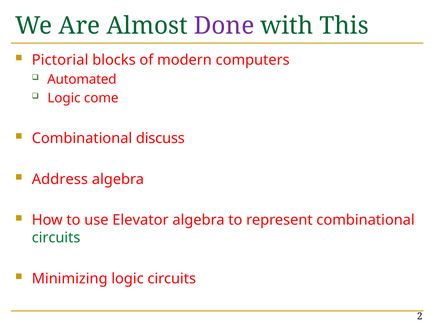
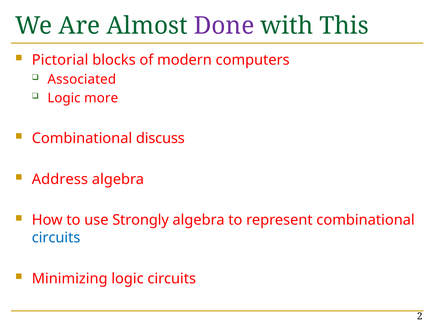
Automated: Automated -> Associated
come: come -> more
Elevator: Elevator -> Strongly
circuits at (56, 237) colour: green -> blue
